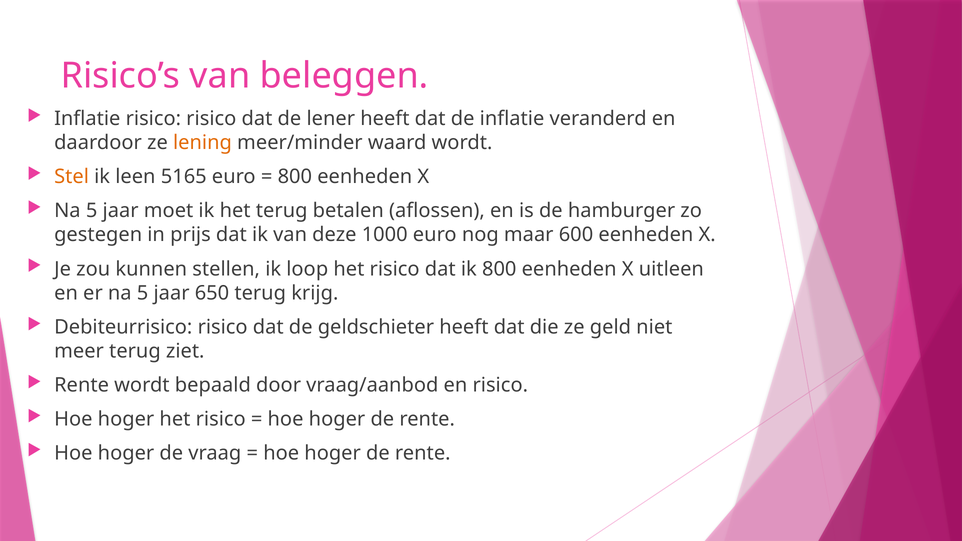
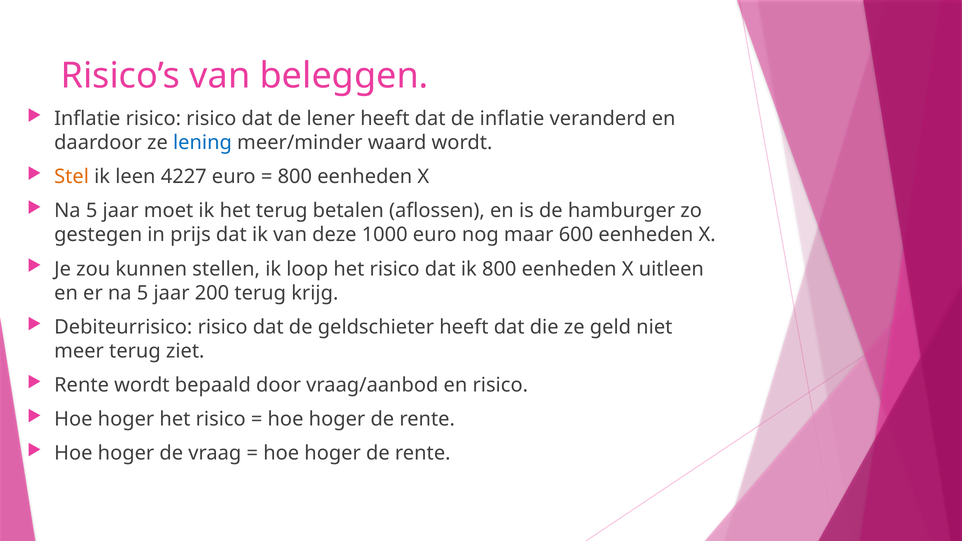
lening colour: orange -> blue
5165: 5165 -> 4227
650: 650 -> 200
